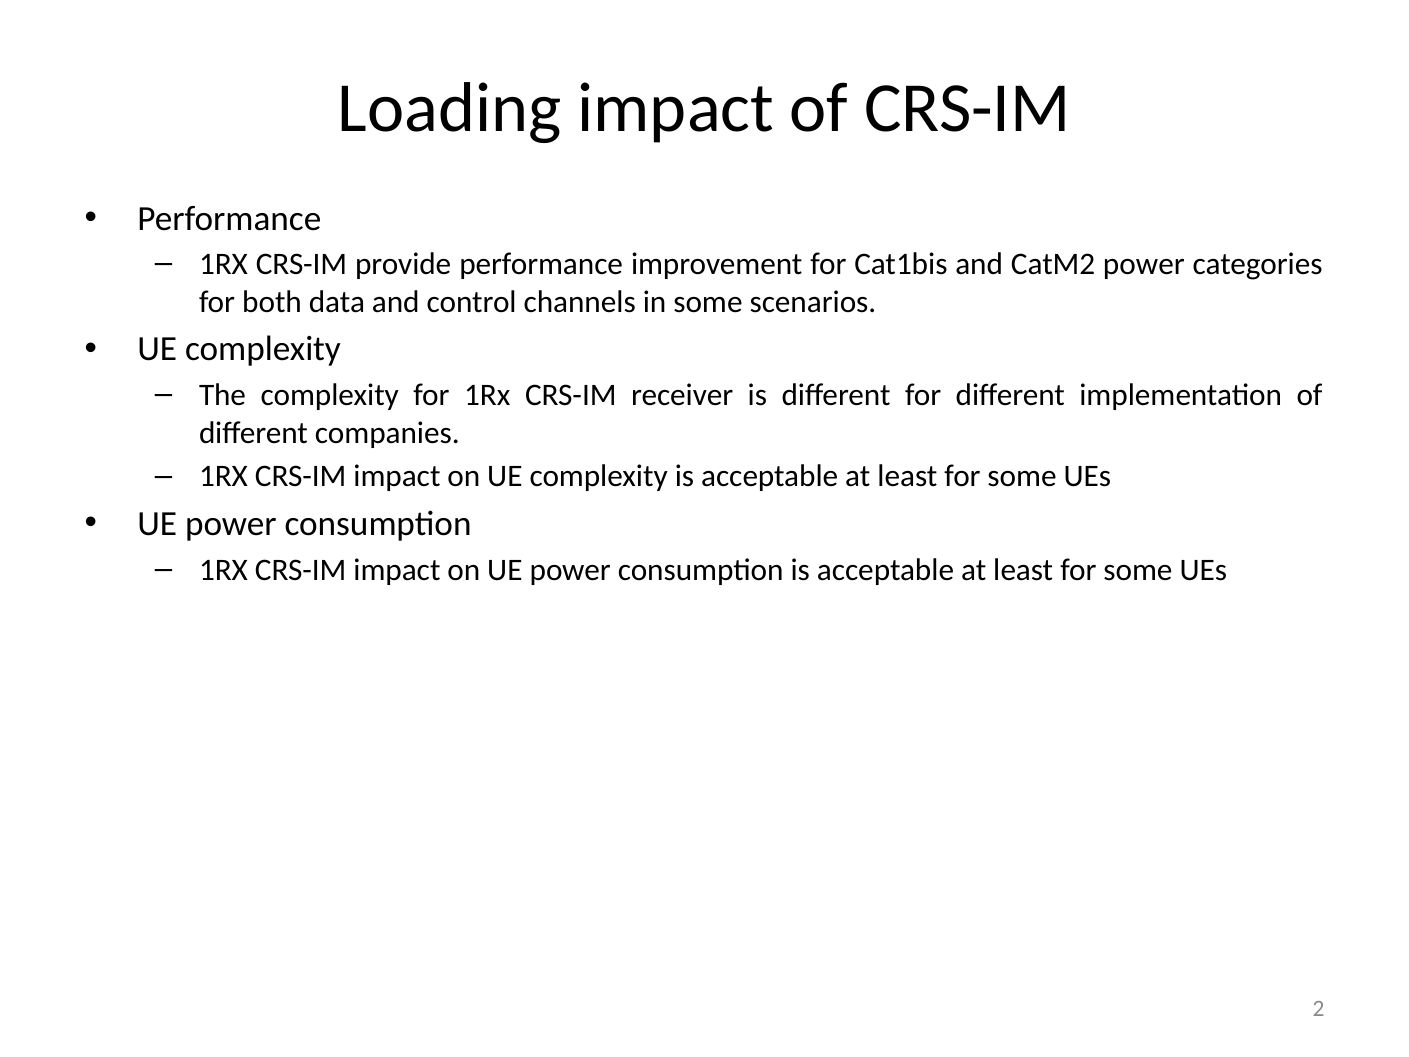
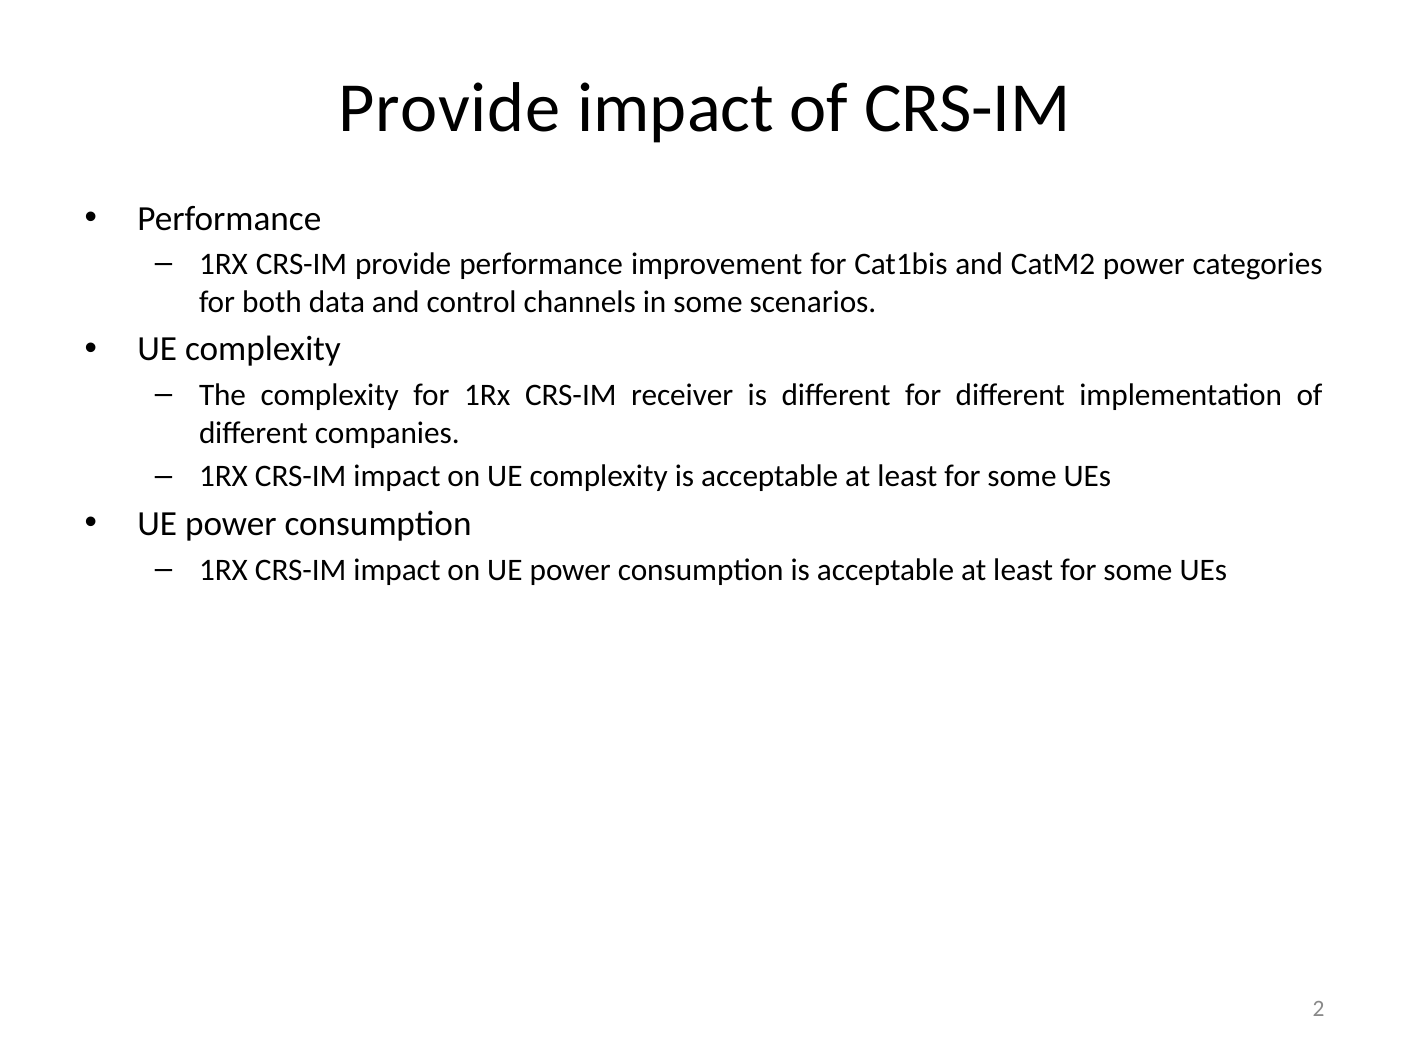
Loading at (450, 108): Loading -> Provide
